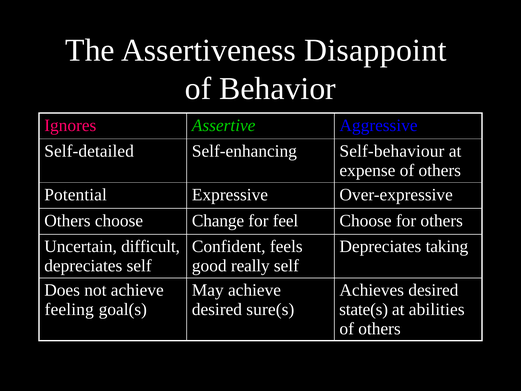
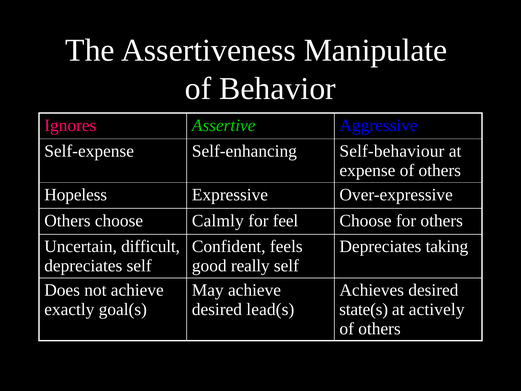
Disappoint: Disappoint -> Manipulate
Self-detailed: Self-detailed -> Self-expense
Potential: Potential -> Hopeless
Change: Change -> Calmly
feeling: feeling -> exactly
sure(s: sure(s -> lead(s
abilities: abilities -> actively
